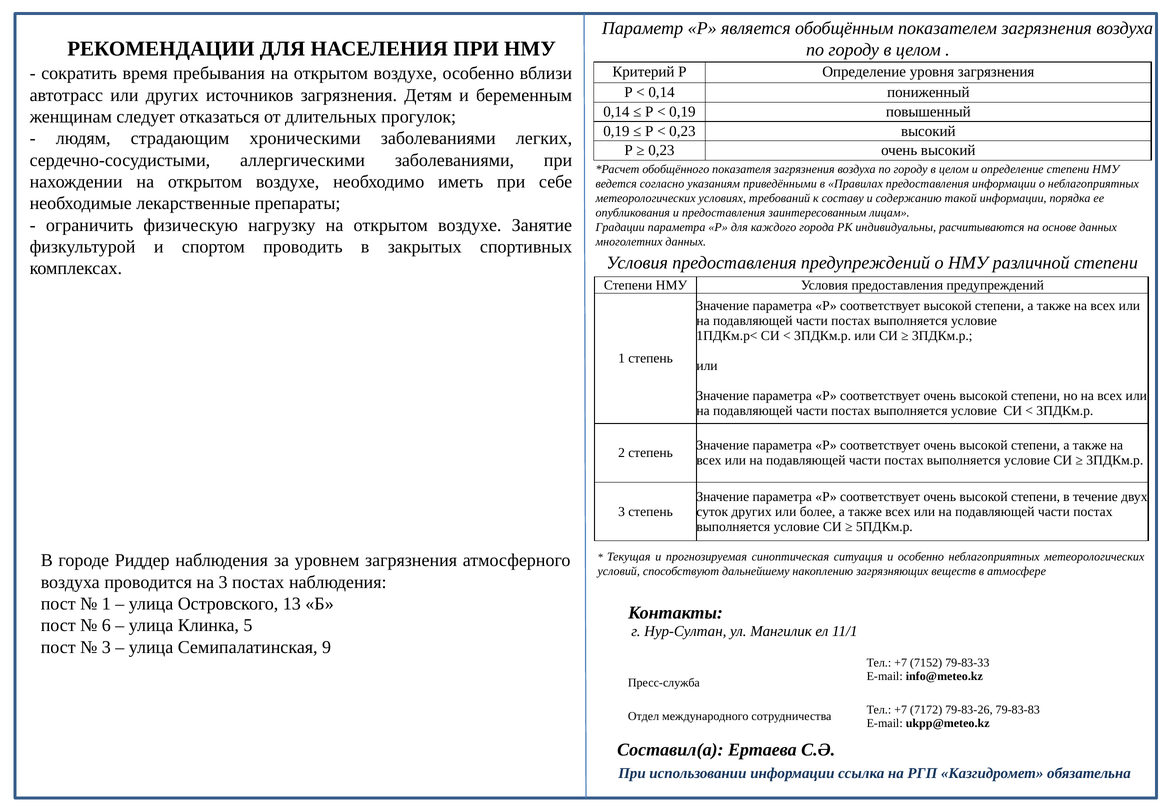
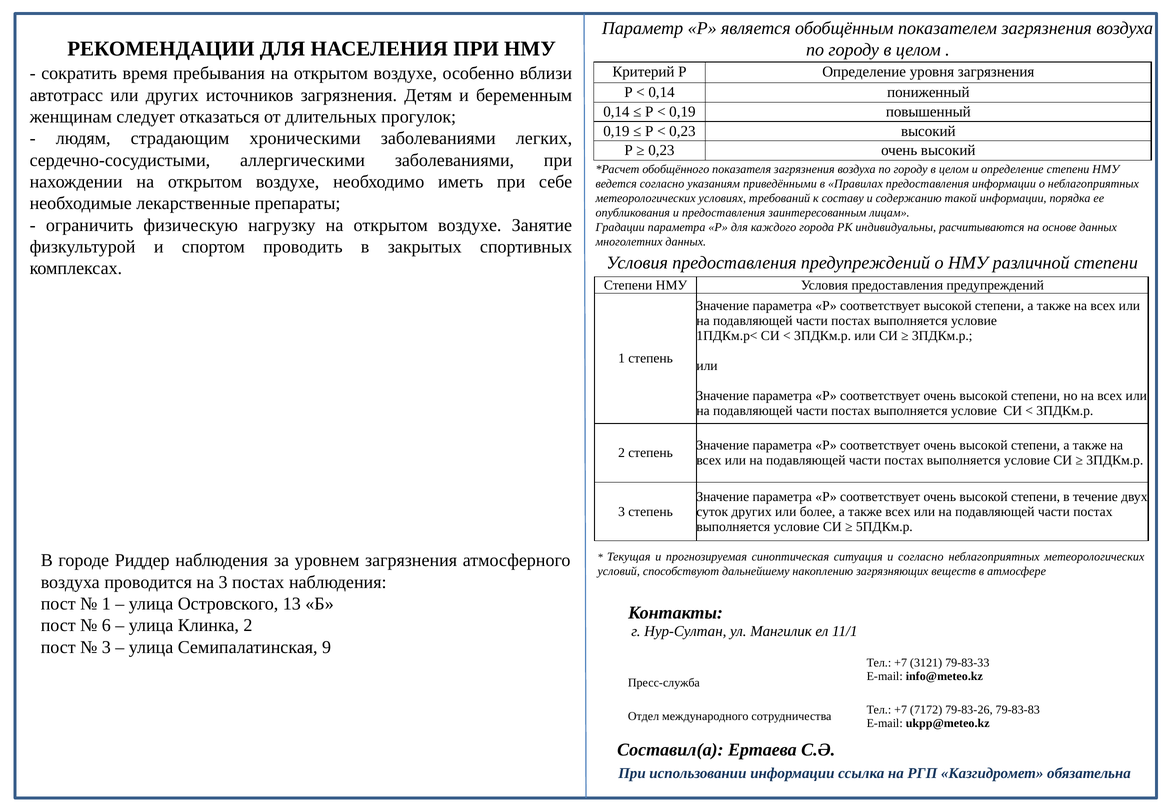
и особенно: особенно -> согласно
Клинка 5: 5 -> 2
7152: 7152 -> 3121
